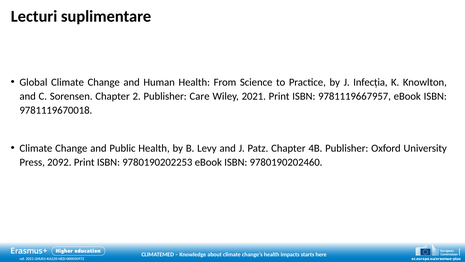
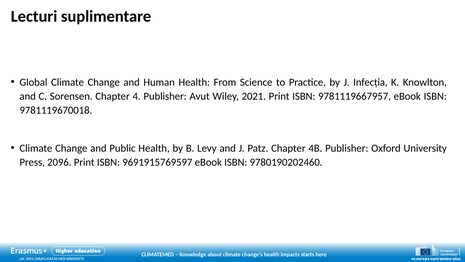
2: 2 -> 4
Care: Care -> Avut
2092: 2092 -> 2096
9780190202253: 9780190202253 -> 9691915769597
